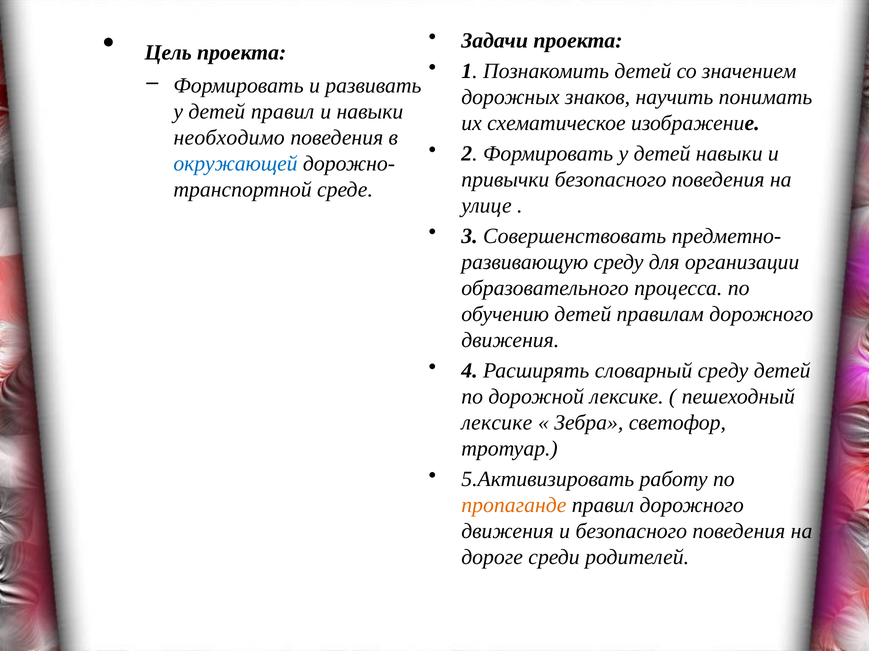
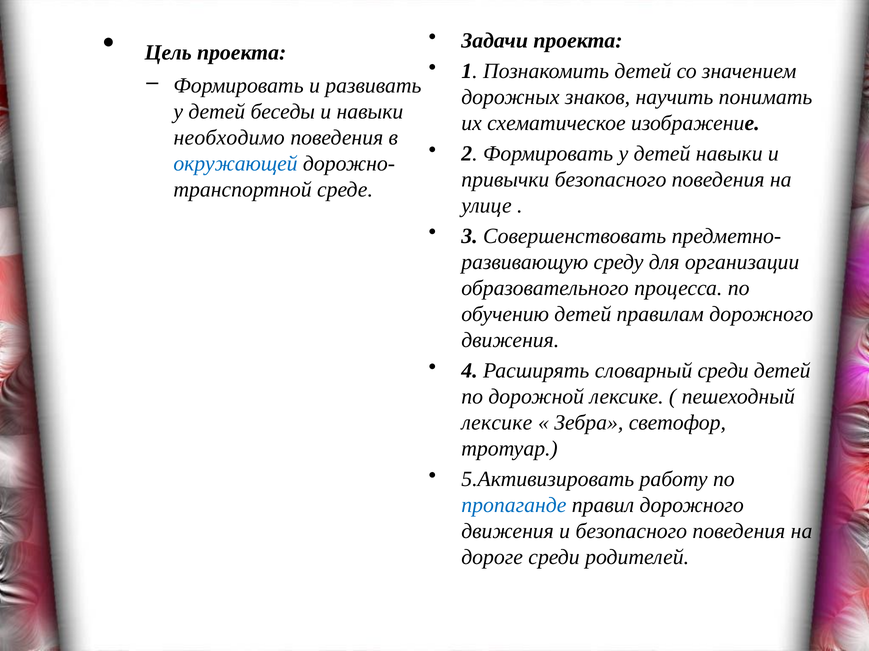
детей правил: правил -> беседы
словарный среду: среду -> среди
пропаганде colour: orange -> blue
